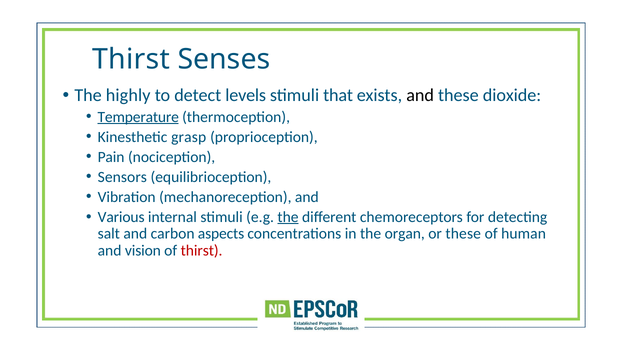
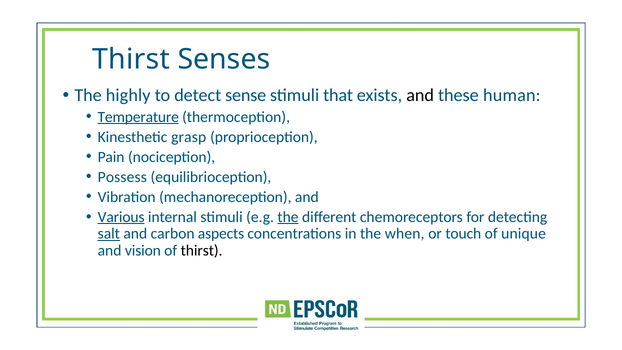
levels: levels -> sense
dioxide: dioxide -> human
Sensors: Sensors -> Possess
Various underline: none -> present
salt underline: none -> present
organ: organ -> when
or these: these -> touch
human: human -> unique
thirst at (202, 251) colour: red -> black
